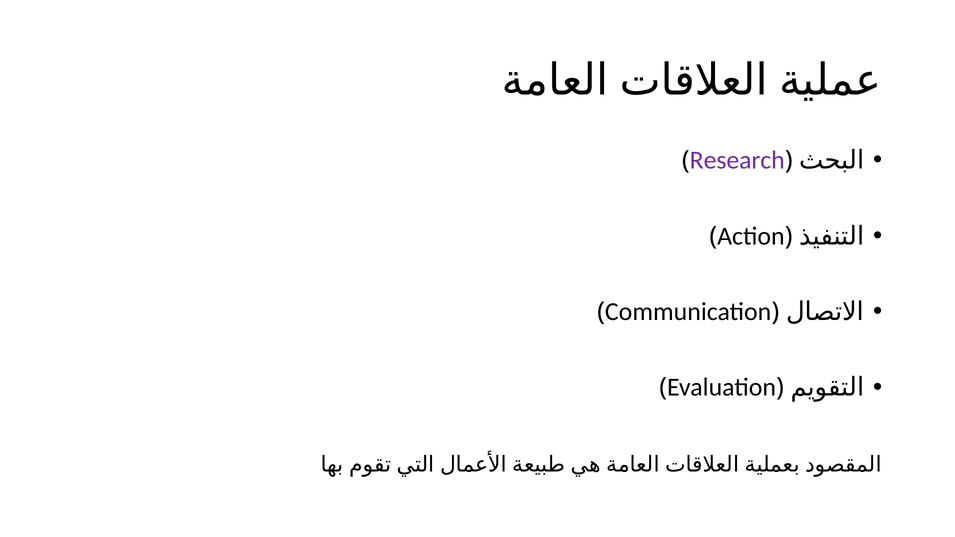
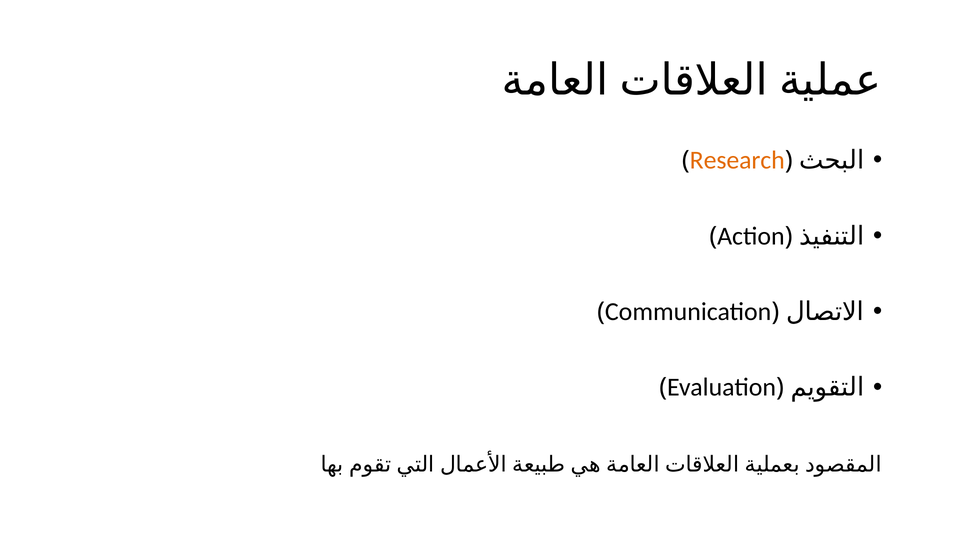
Research colour: purple -> orange
